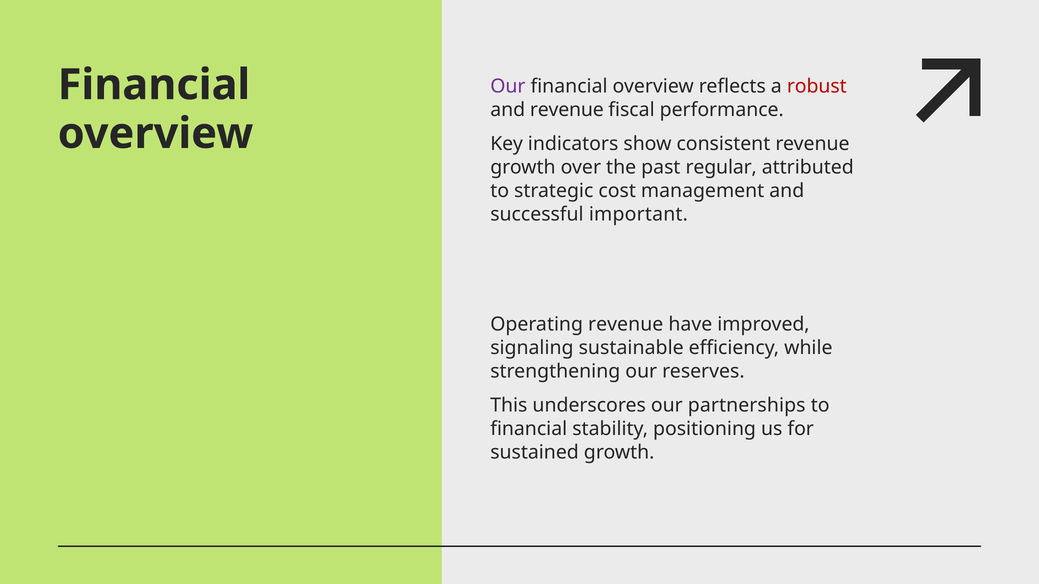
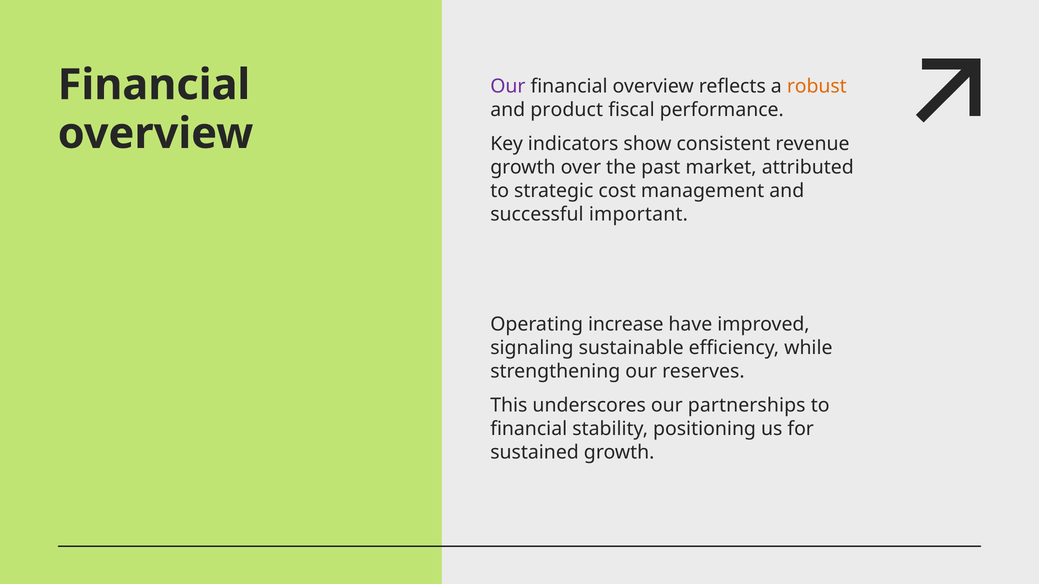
robust colour: red -> orange
and revenue: revenue -> product
regular: regular -> market
Operating revenue: revenue -> increase
